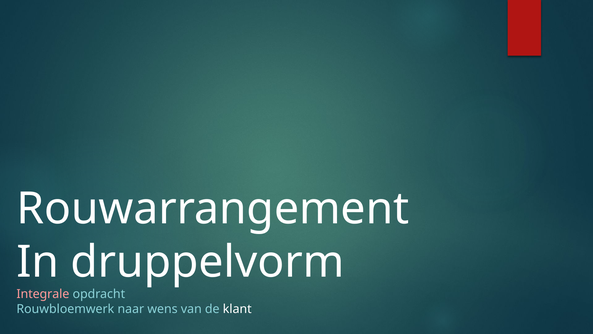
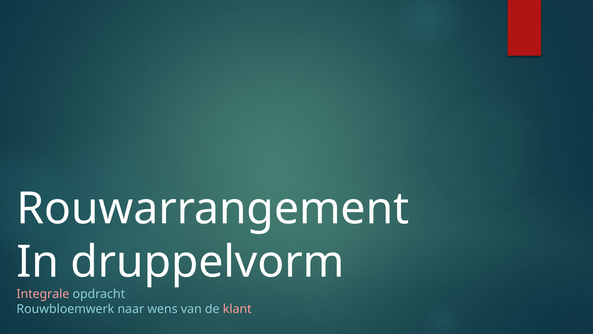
klant colour: white -> pink
